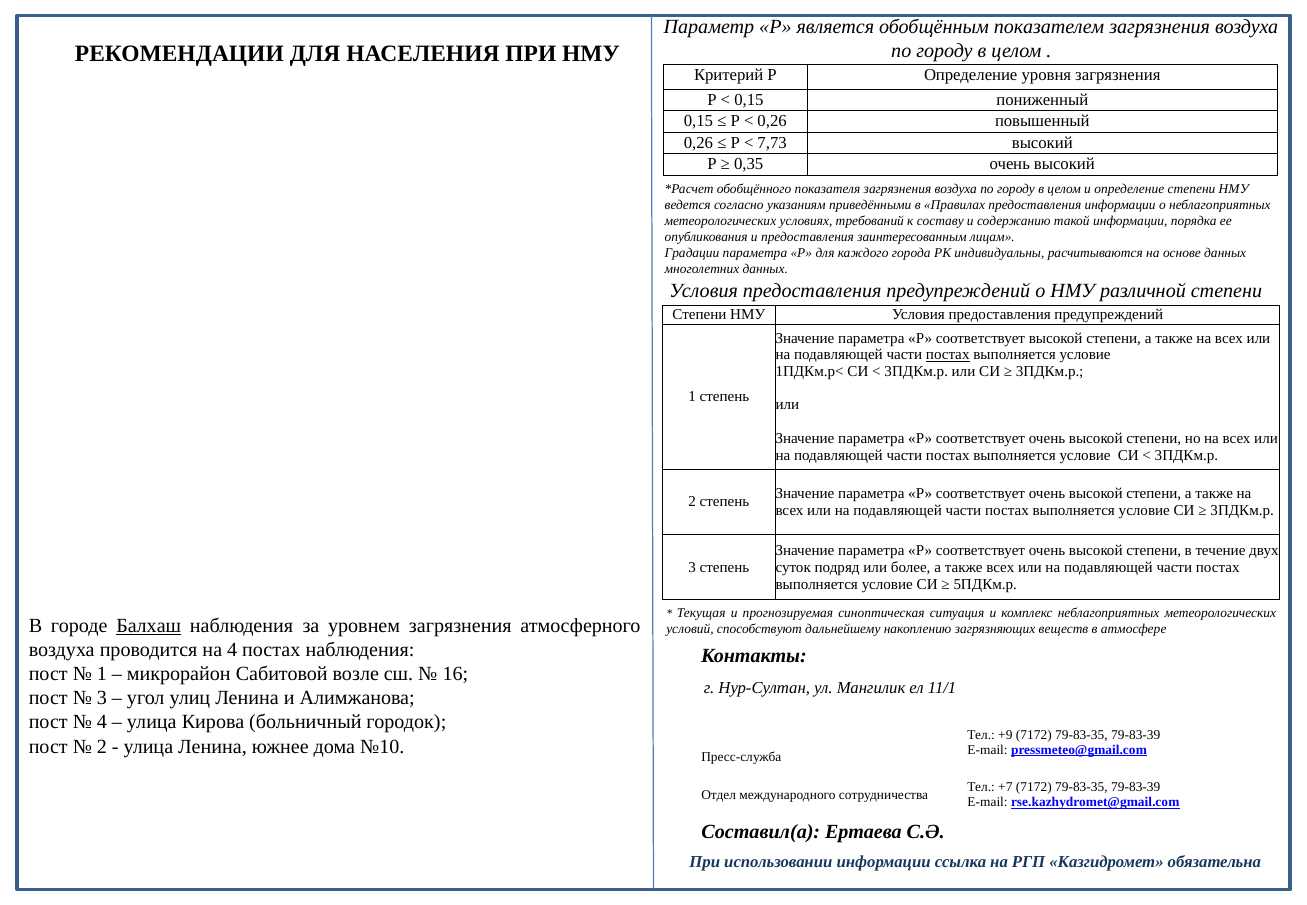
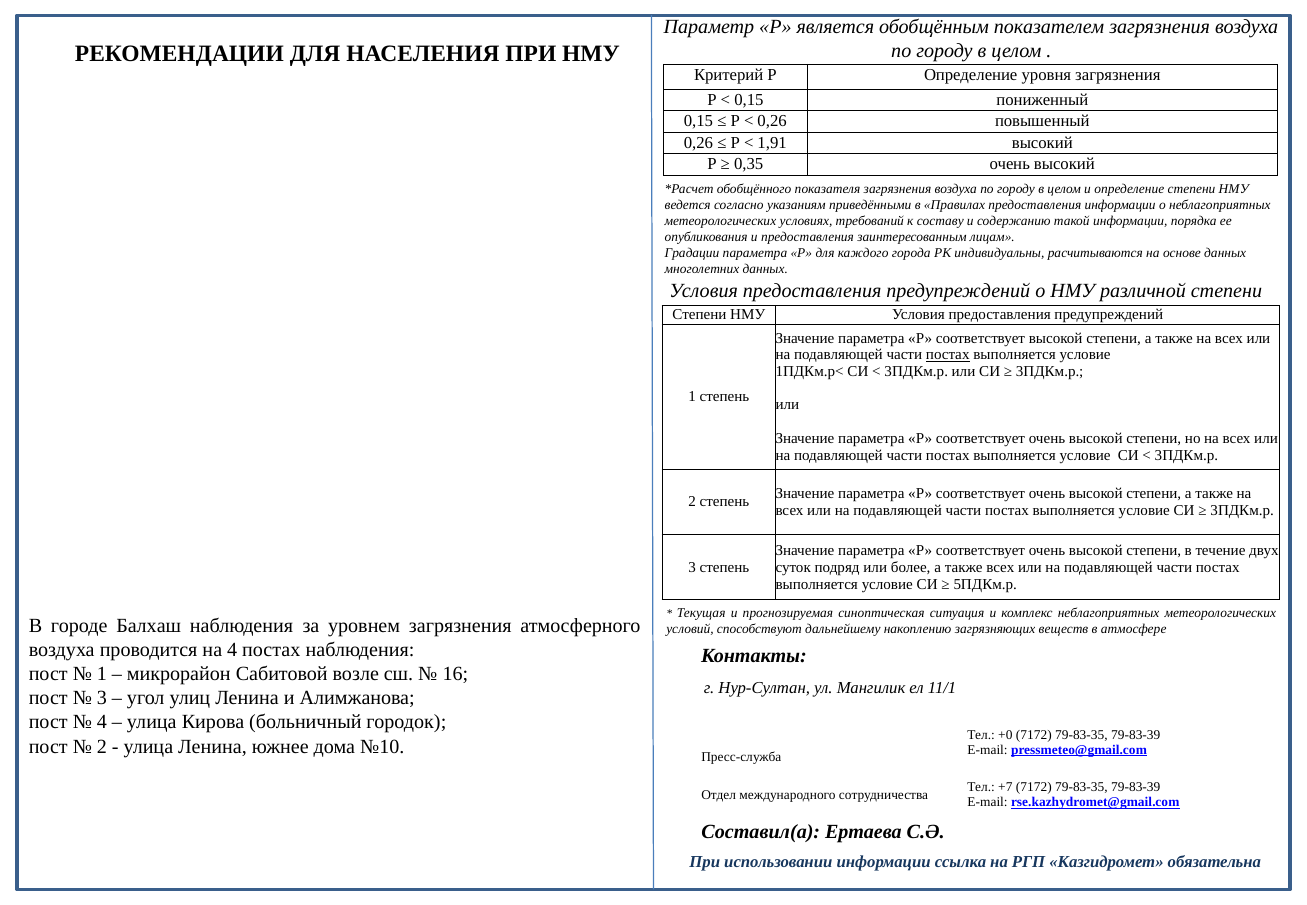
7,73: 7,73 -> 1,91
Балхаш underline: present -> none
+9: +9 -> +0
